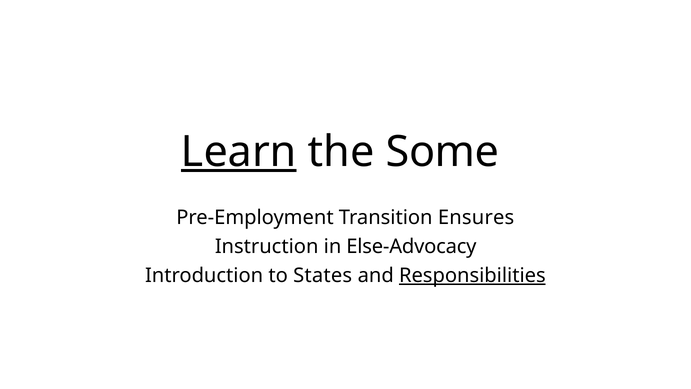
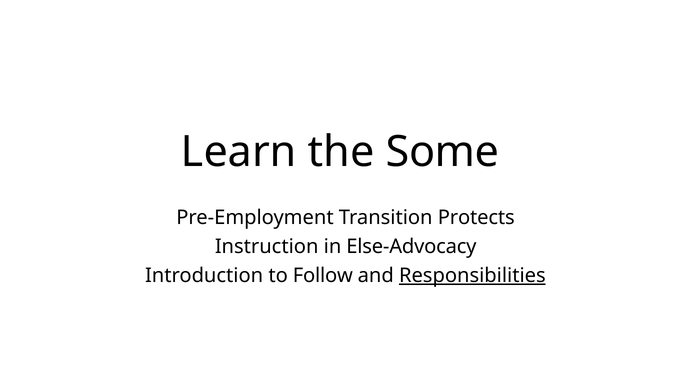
Learn underline: present -> none
Ensures: Ensures -> Protects
States: States -> Follow
